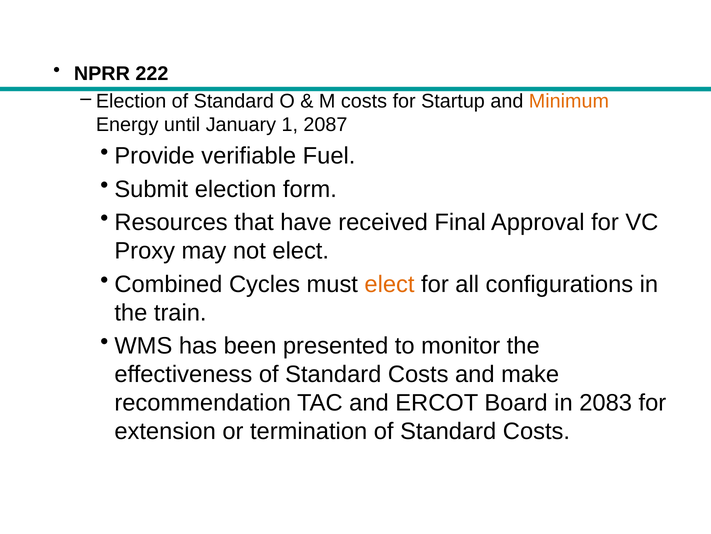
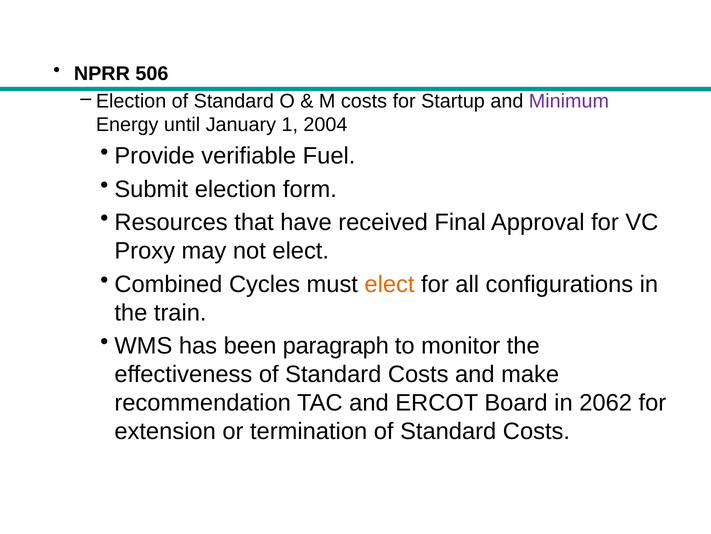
222: 222 -> 506
Minimum colour: orange -> purple
2087: 2087 -> 2004
presented: presented -> paragraph
2083: 2083 -> 2062
